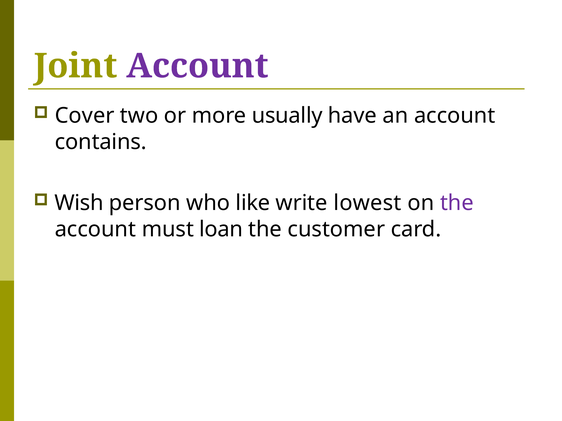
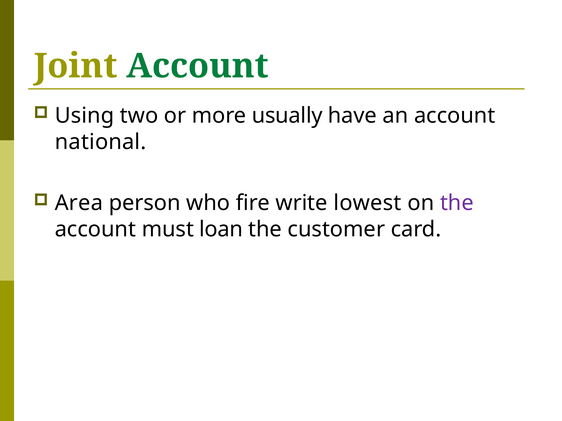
Account at (197, 66) colour: purple -> green
Cover: Cover -> Using
contains: contains -> national
Wish: Wish -> Area
like: like -> fire
